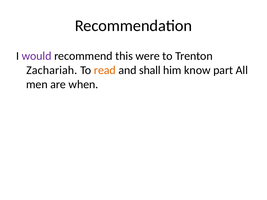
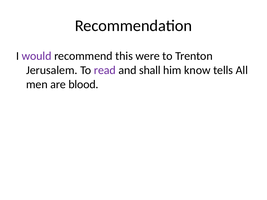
Zachariah: Zachariah -> Jerusalem
read colour: orange -> purple
part: part -> tells
when: when -> blood
